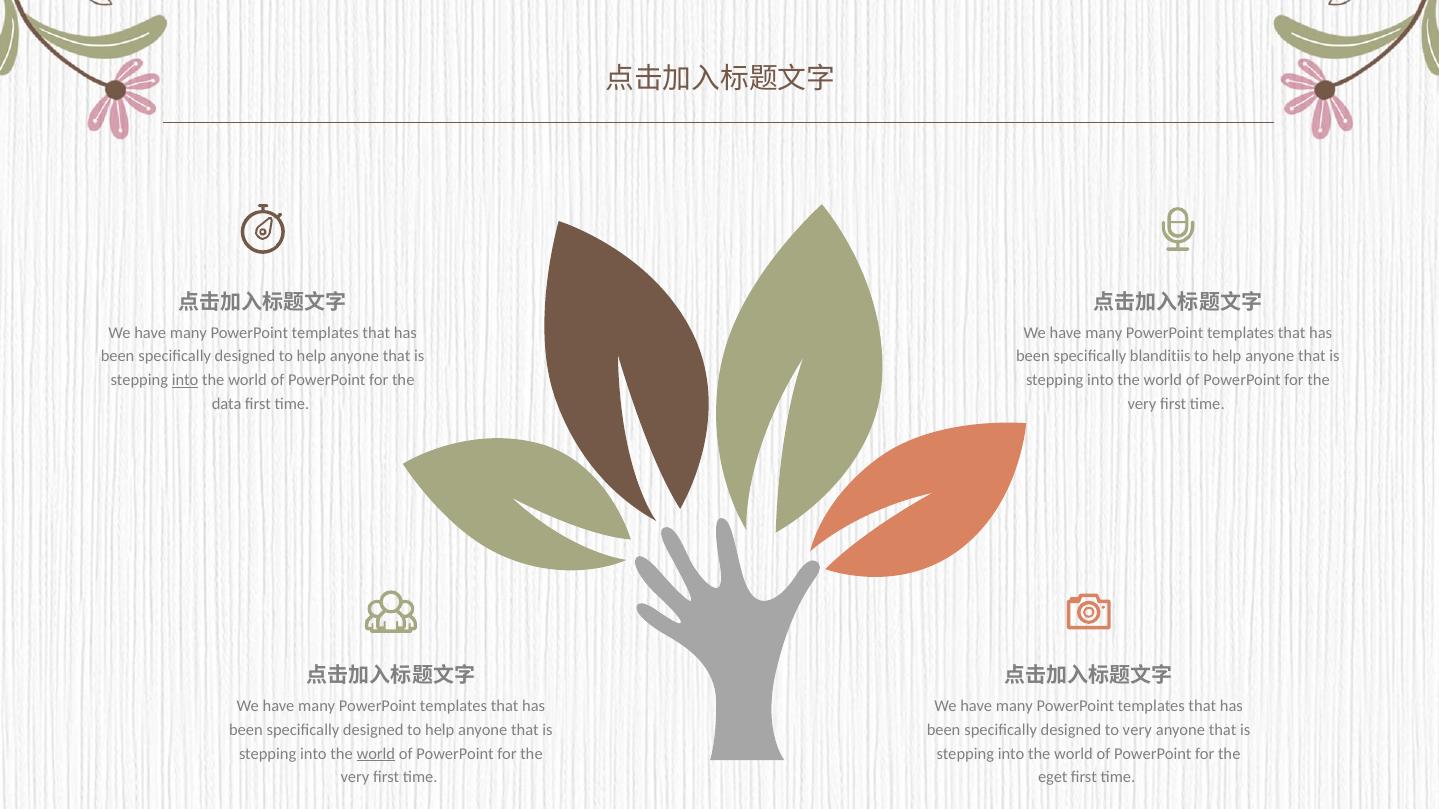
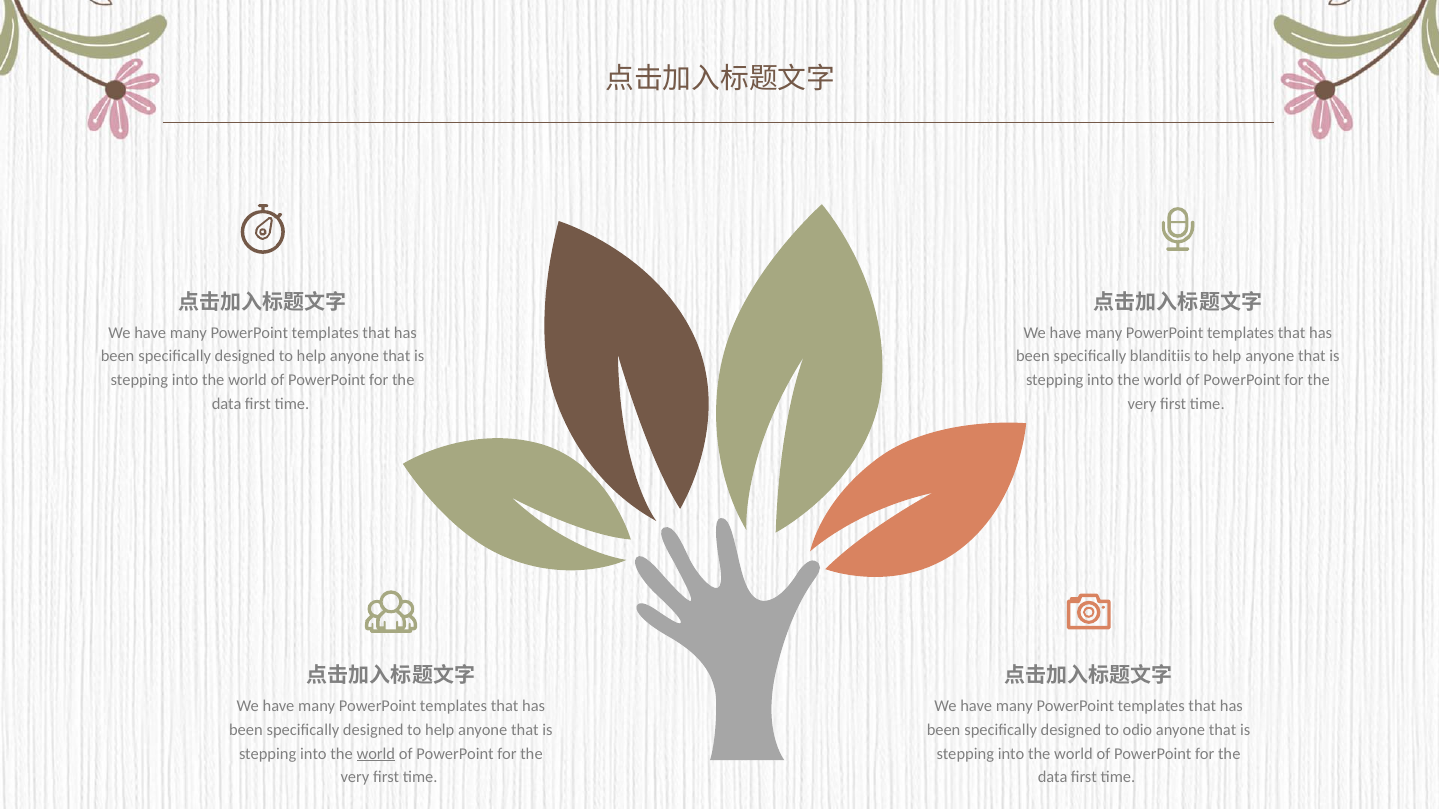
into at (185, 381) underline: present -> none
to very: very -> odio
eget at (1053, 778): eget -> data
